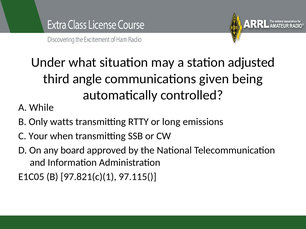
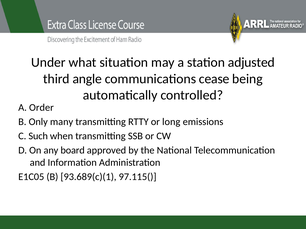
given: given -> cease
While: While -> Order
watts: watts -> many
Your: Your -> Such
97.821(c)(1: 97.821(c)(1 -> 93.689(c)(1
